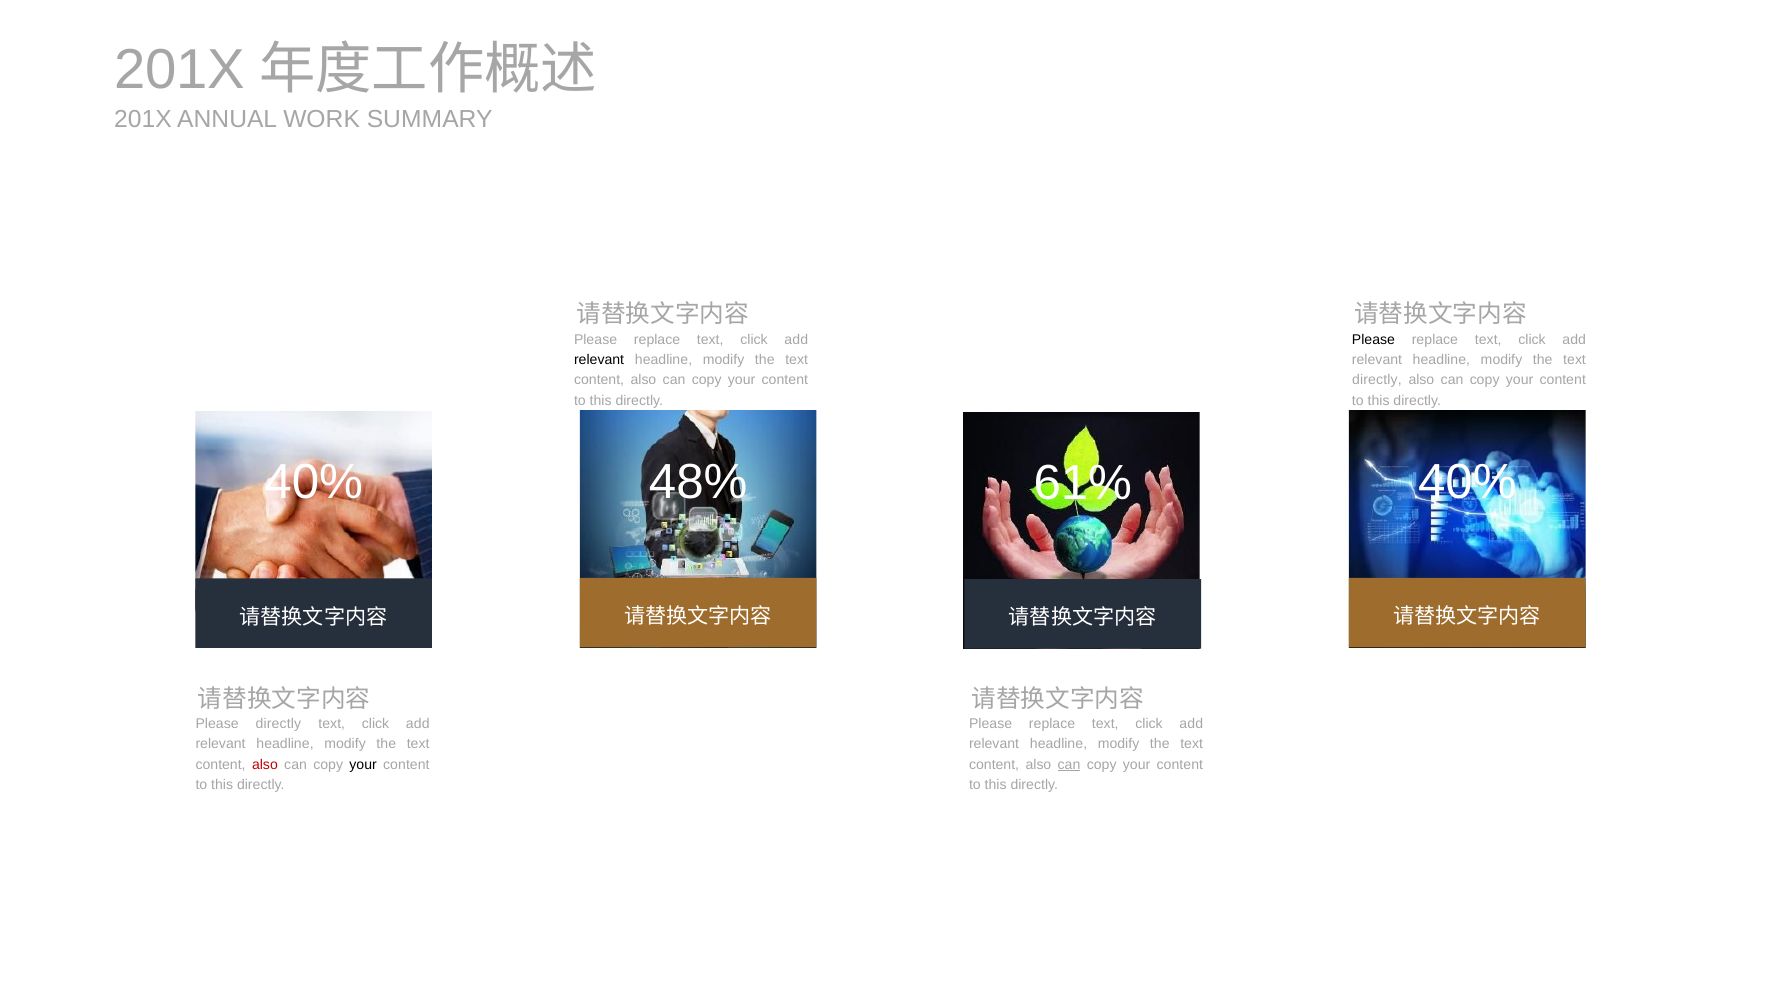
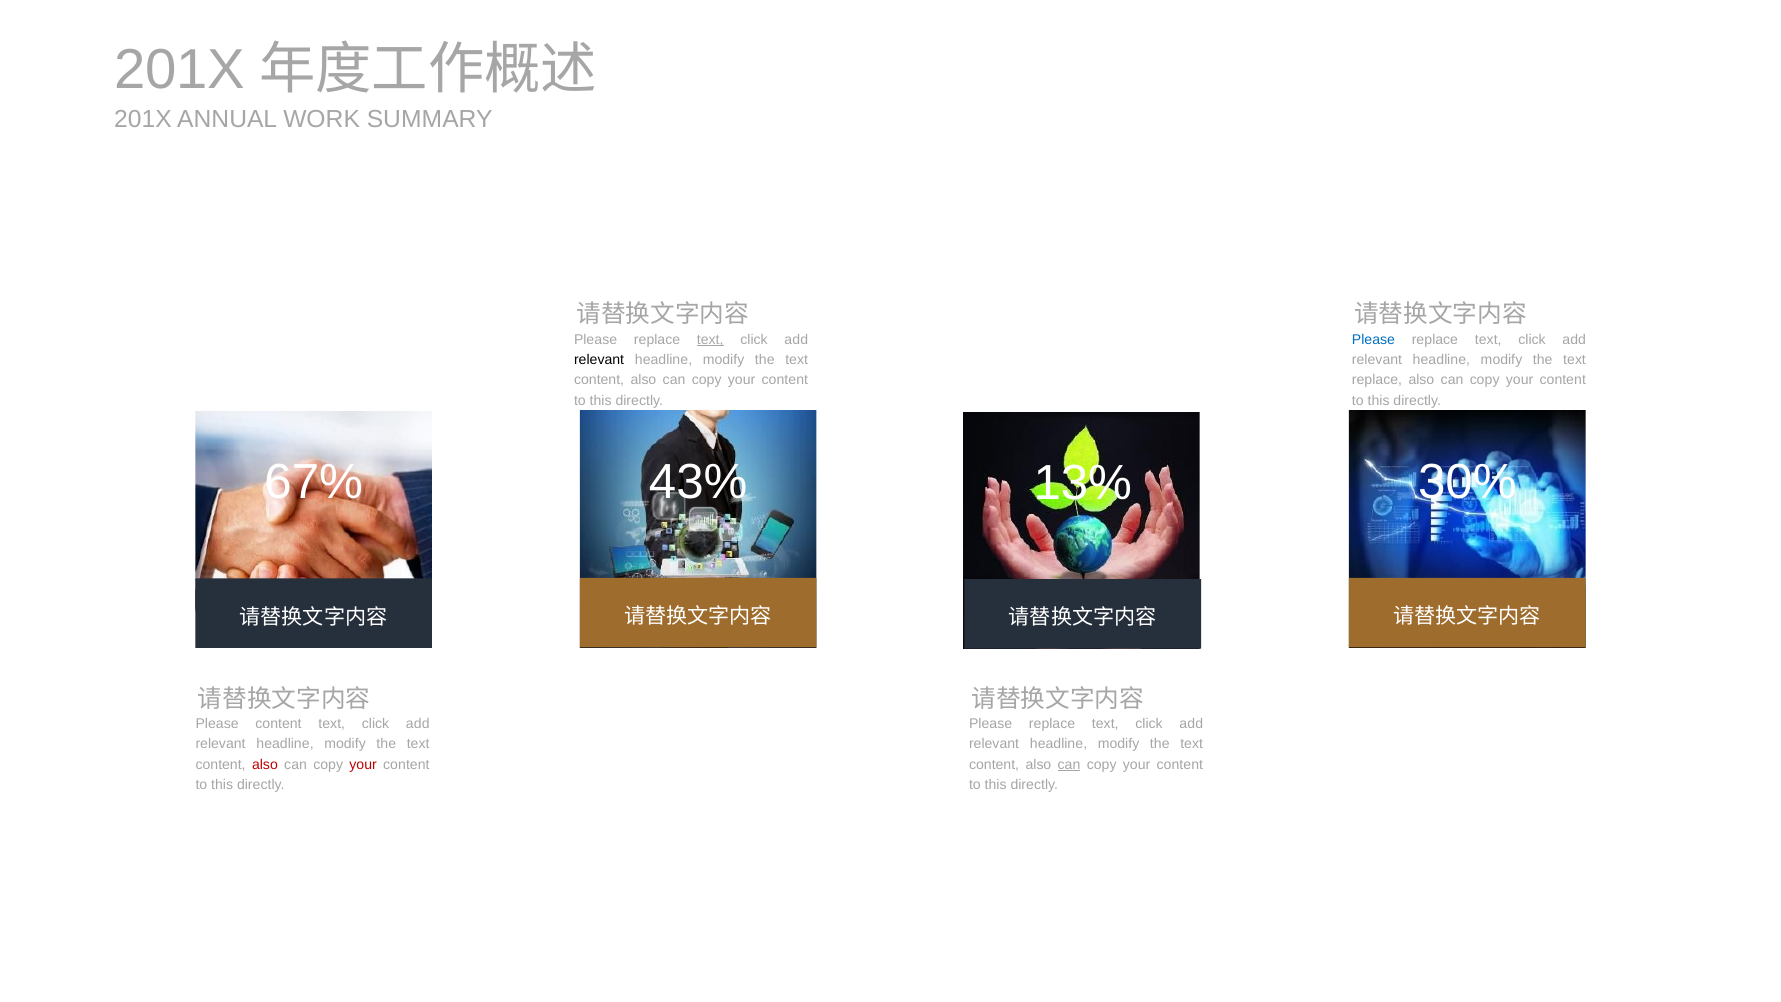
text at (710, 340) underline: none -> present
Please at (1373, 340) colour: black -> blue
directly at (1377, 380): directly -> replace
48%: 48% -> 43%
40% at (1467, 482): 40% -> 30%
40% at (314, 482): 40% -> 67%
61%: 61% -> 13%
Please directly: directly -> content
your at (363, 764) colour: black -> red
